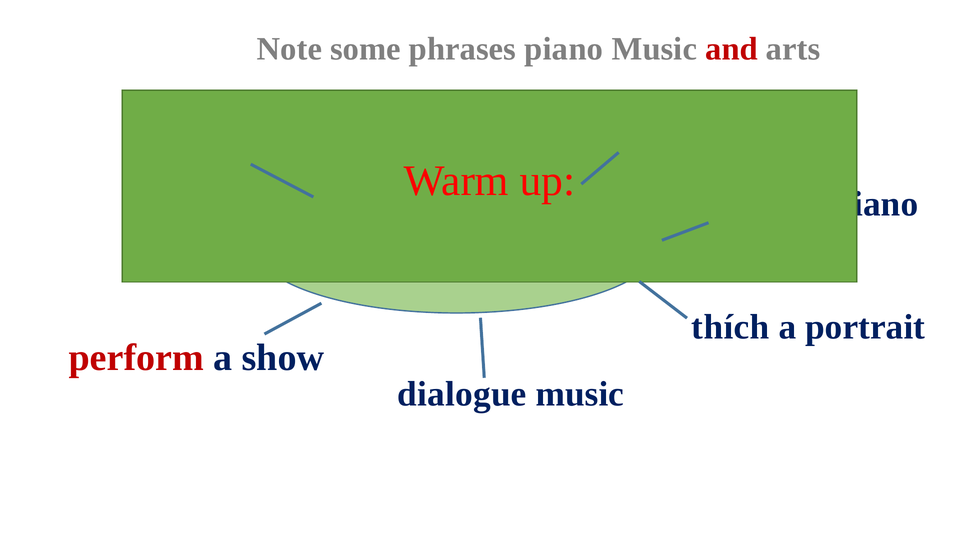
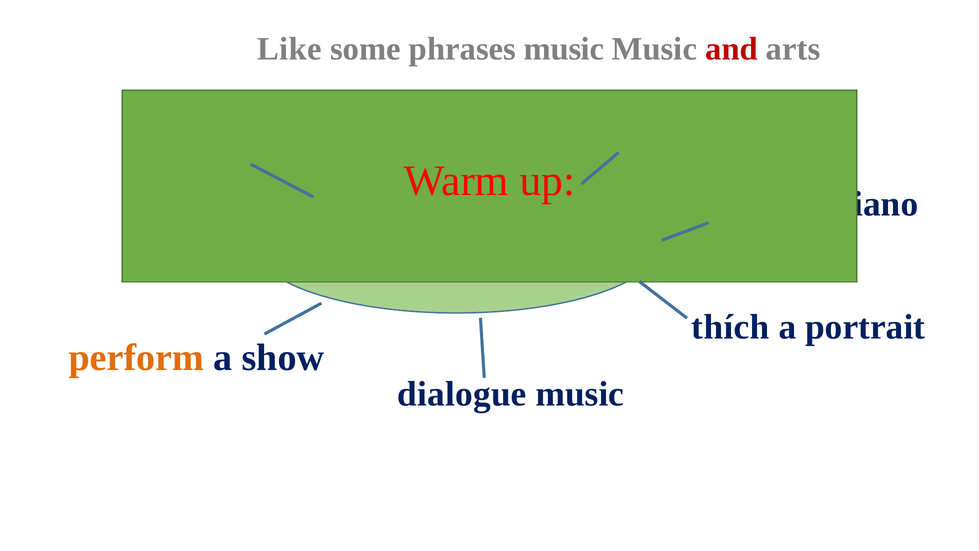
Note: Note -> Like
phrases piano: piano -> music
perform colour: red -> orange
